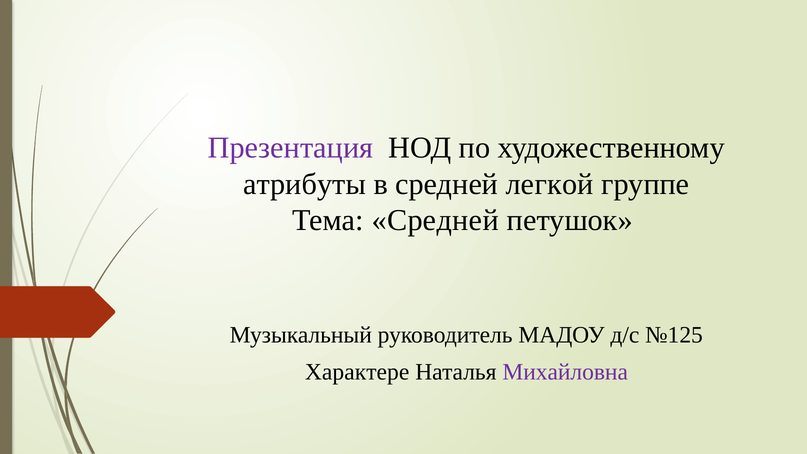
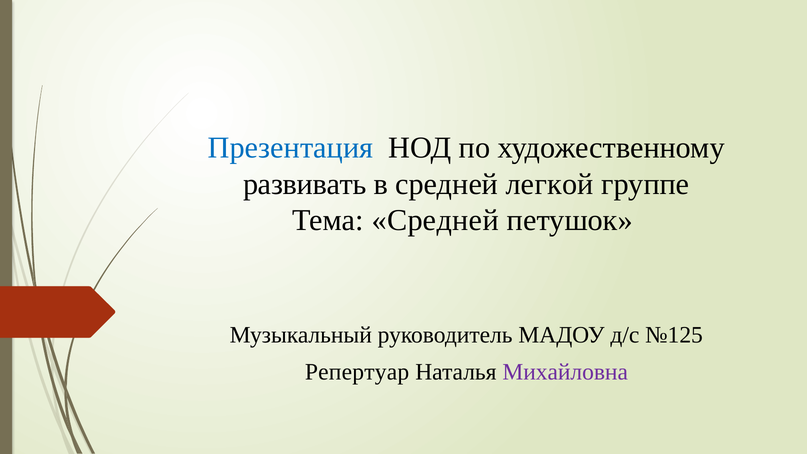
Презентация colour: purple -> blue
атрибуты: атрибуты -> развивать
Характере: Характере -> Репертуар
